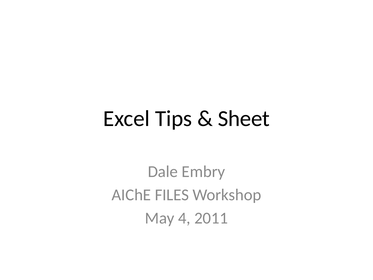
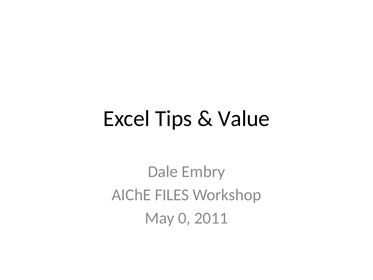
Sheet: Sheet -> Value
4: 4 -> 0
